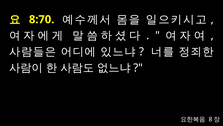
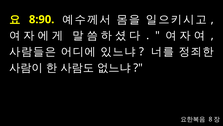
8:70: 8:70 -> 8:90
